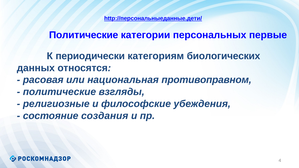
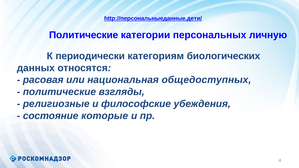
первые: первые -> личную
противоправном: противоправном -> общедоступных
создания: создания -> которые
